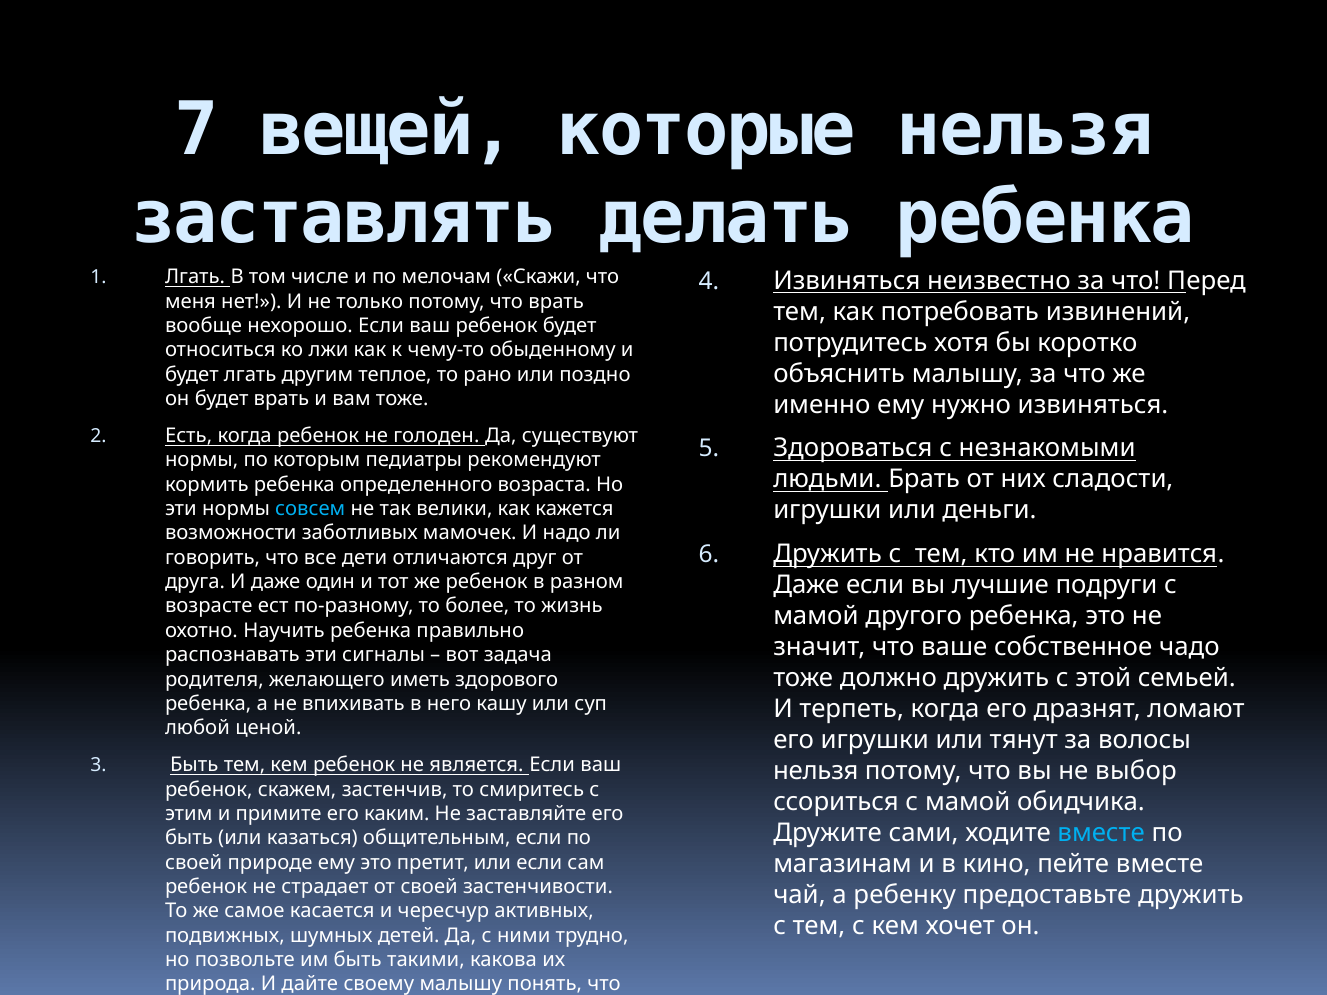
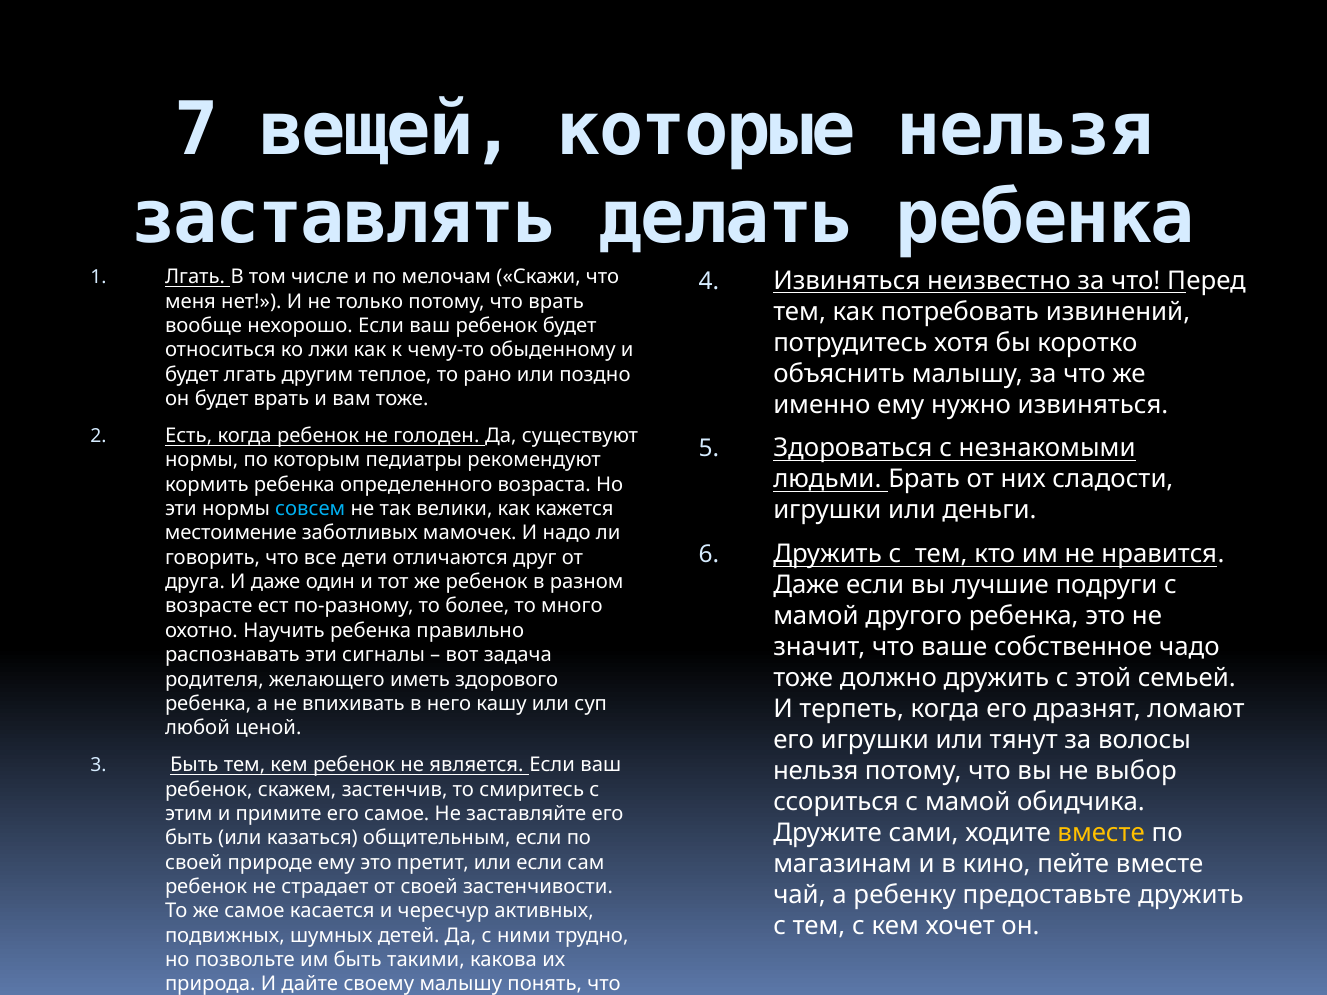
возможности: возможности -> местоимение
жизнь: жизнь -> много
его каким: каким -> самое
вместе at (1101, 833) colour: light blue -> yellow
